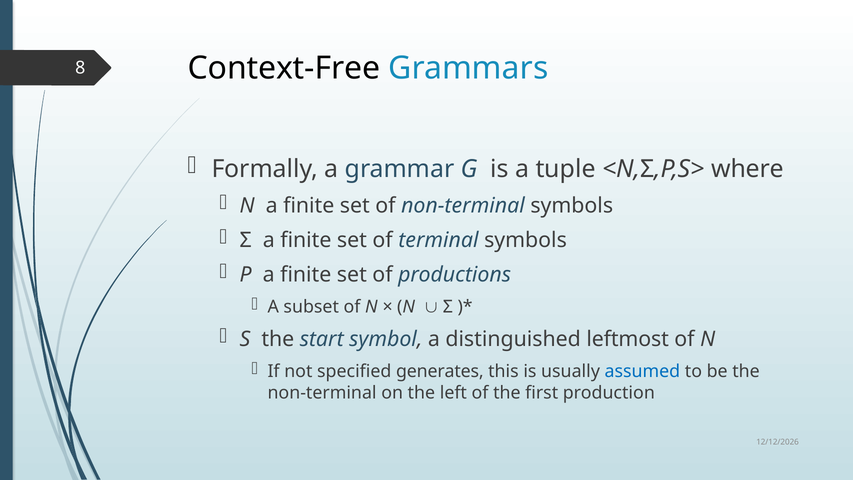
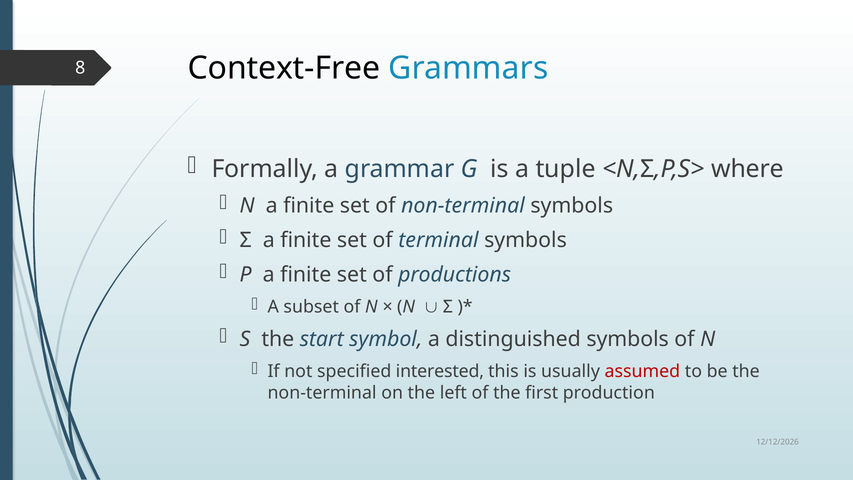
distinguished leftmost: leftmost -> symbols
generates: generates -> interested
assumed colour: blue -> red
